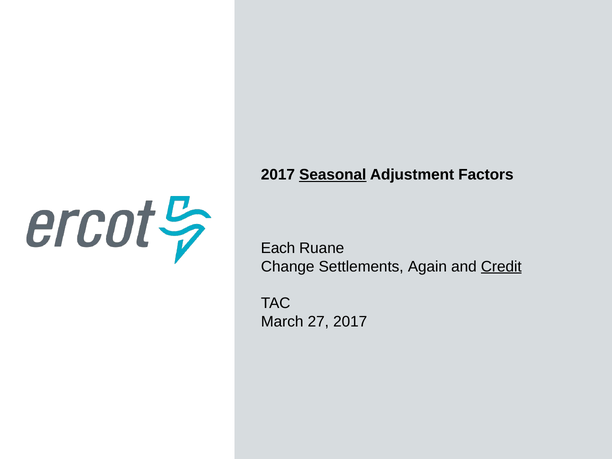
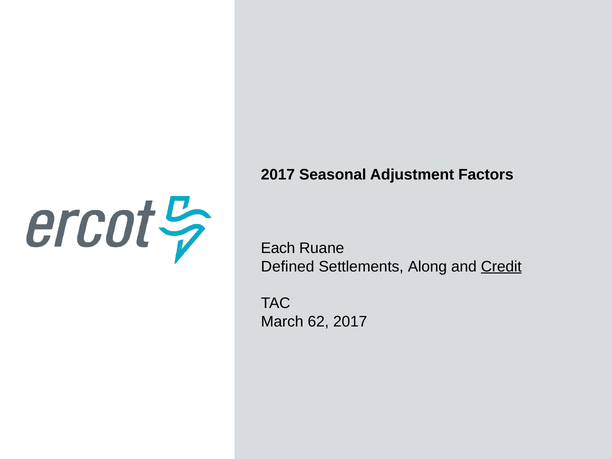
Seasonal underline: present -> none
Change: Change -> Defined
Again: Again -> Along
27: 27 -> 62
